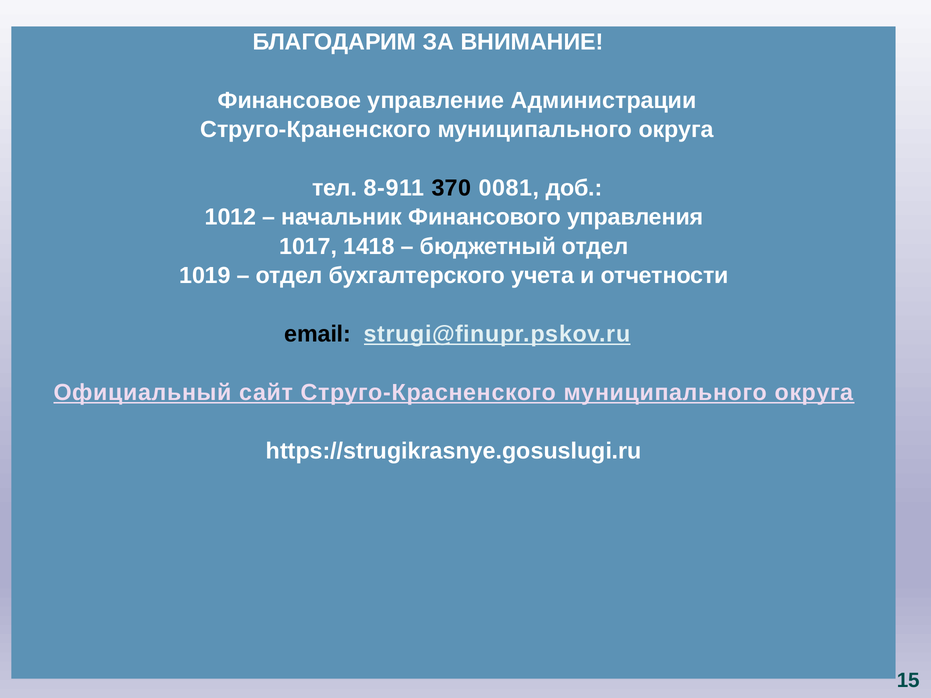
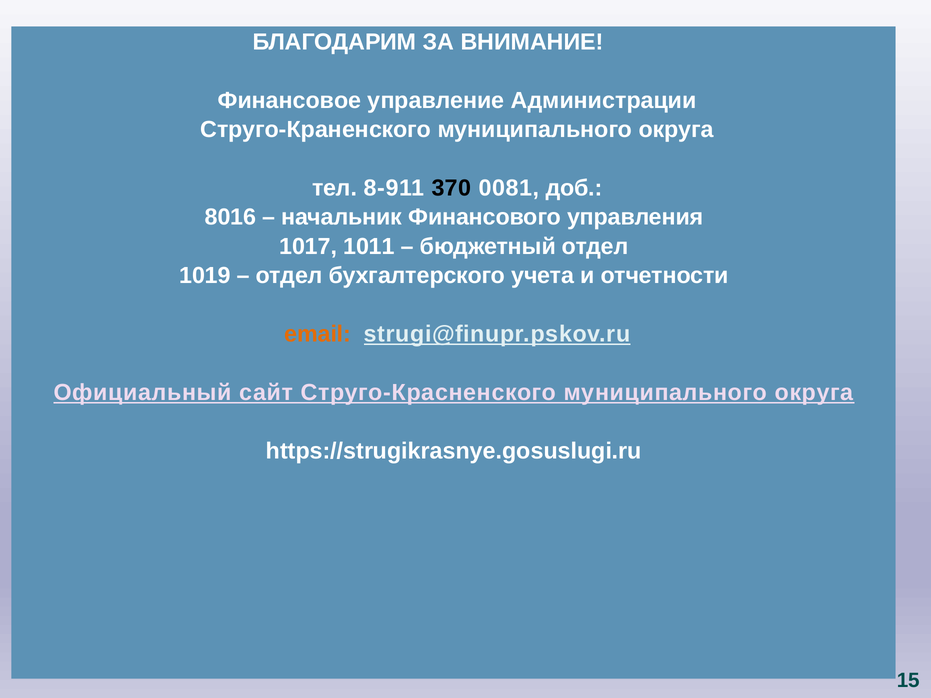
1012: 1012 -> 8016
1418: 1418 -> 1011
email colour: black -> orange
